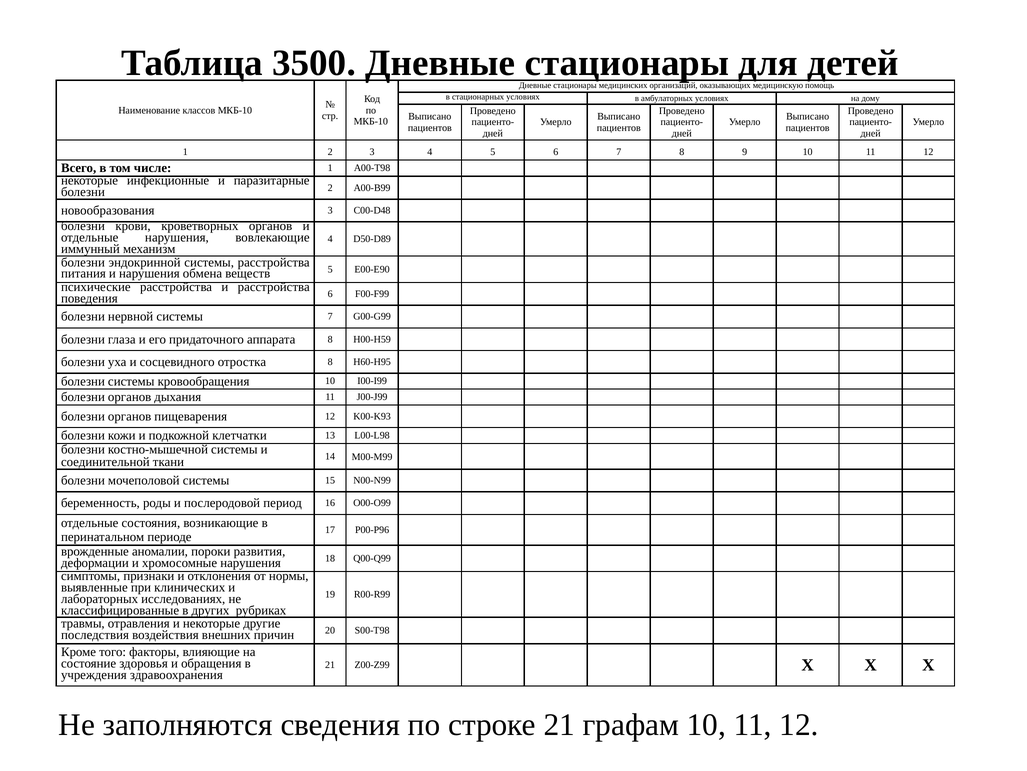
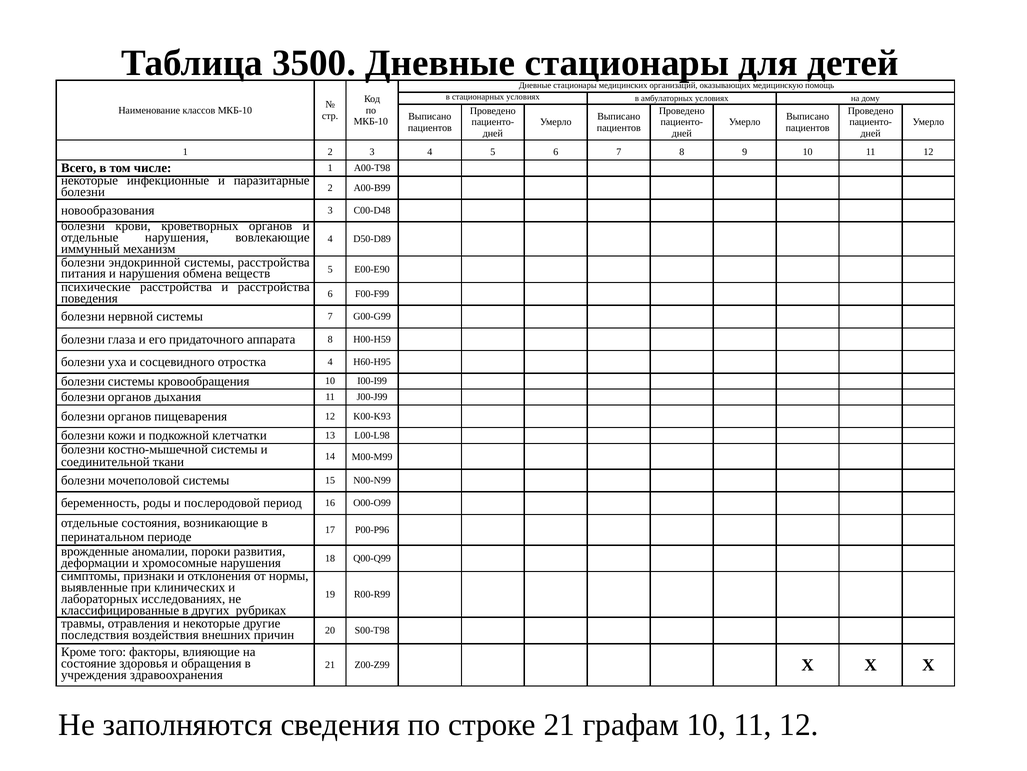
отростка 8: 8 -> 4
